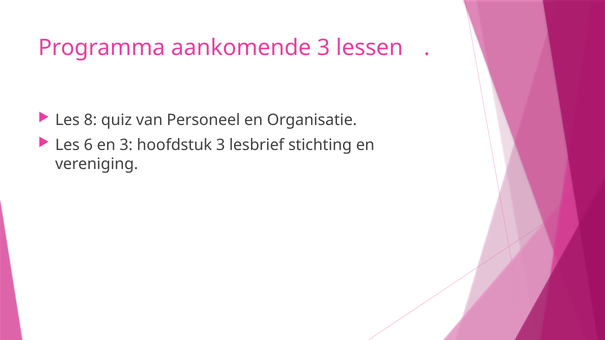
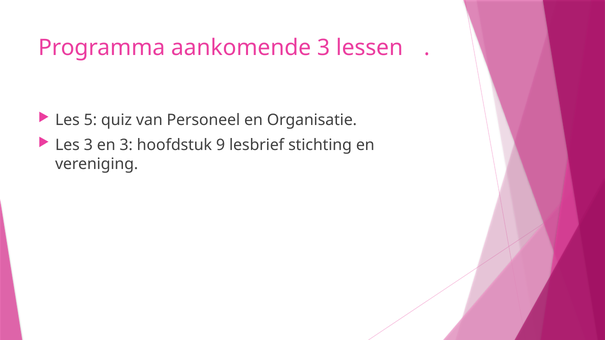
8: 8 -> 5
Les 6: 6 -> 3
hoofdstuk 3: 3 -> 9
